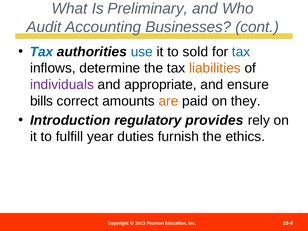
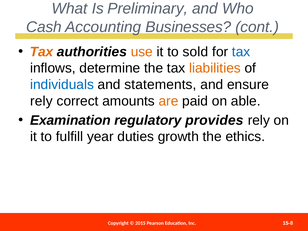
Audit: Audit -> Cash
Tax at (42, 52) colour: blue -> orange
use colour: blue -> orange
individuals colour: purple -> blue
appropriate: appropriate -> statements
bills at (42, 101): bills -> rely
they: they -> able
Introduction: Introduction -> Examination
furnish: furnish -> growth
